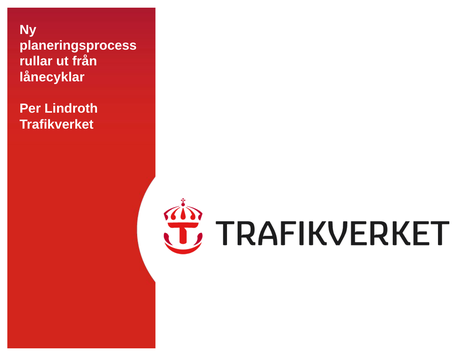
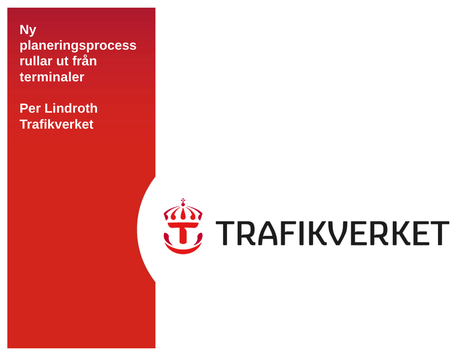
lånecyklar: lånecyklar -> terminaler
